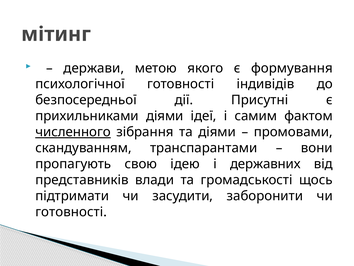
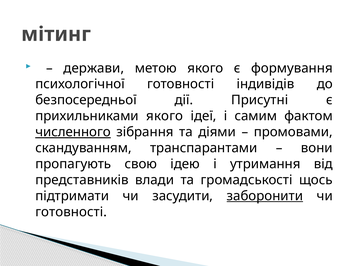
прихильниками діями: діями -> якого
державних: державних -> утримання
заборонити underline: none -> present
